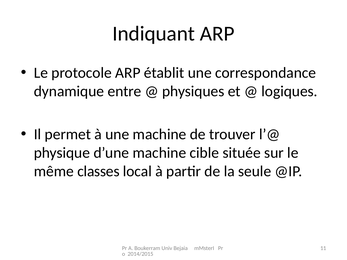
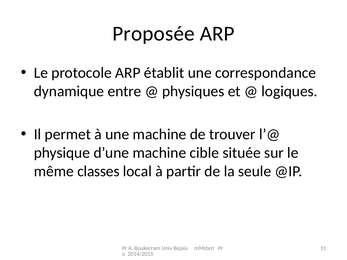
Indiquant: Indiquant -> Proposée
